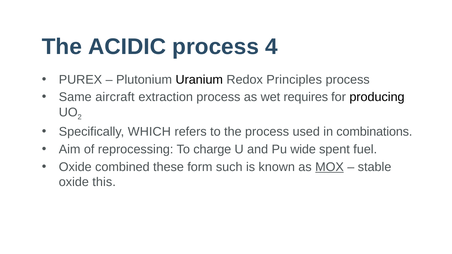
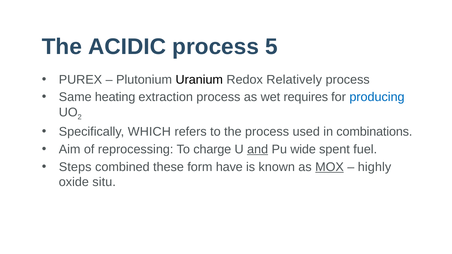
4: 4 -> 5
Principles: Principles -> Relatively
aircraft: aircraft -> heating
producing colour: black -> blue
and underline: none -> present
Oxide at (75, 167): Oxide -> Steps
such: such -> have
stable: stable -> highly
this: this -> situ
